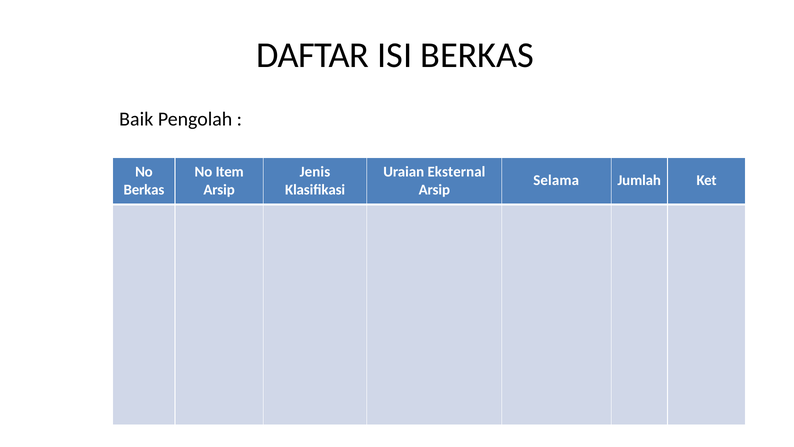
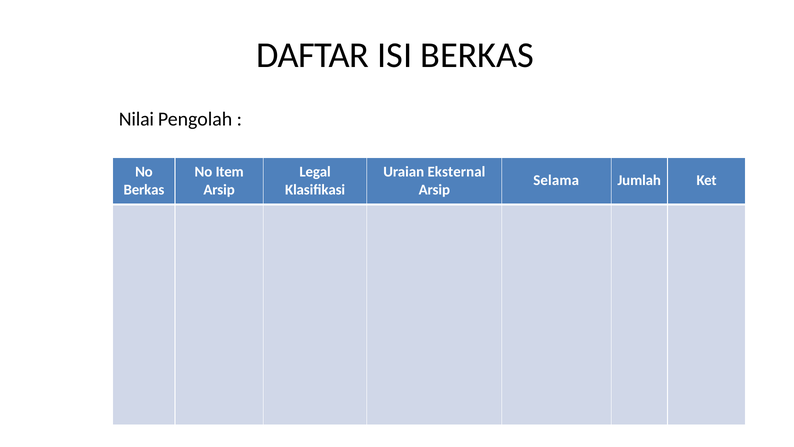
Baik: Baik -> Nilai
Jenis: Jenis -> Legal
